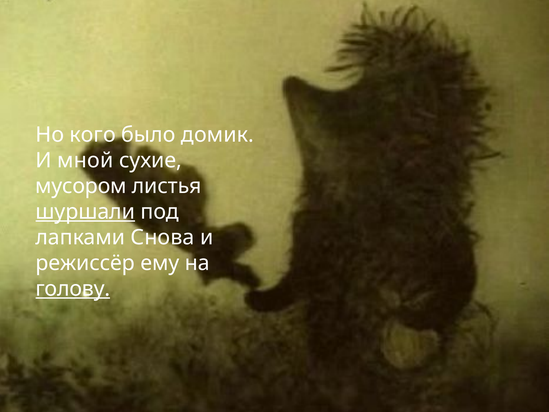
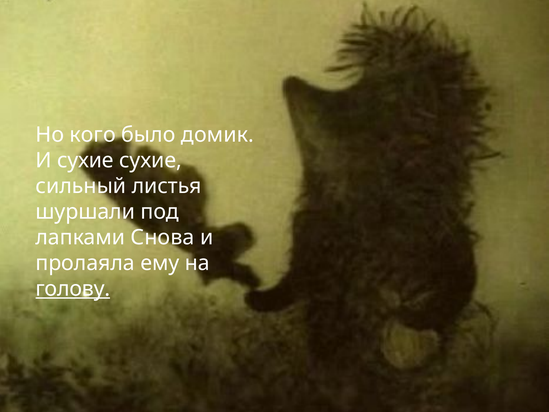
И мной: мной -> сухие
мусором: мусором -> сильный
шуршали underline: present -> none
режиссёр: режиссёр -> пролаяла
